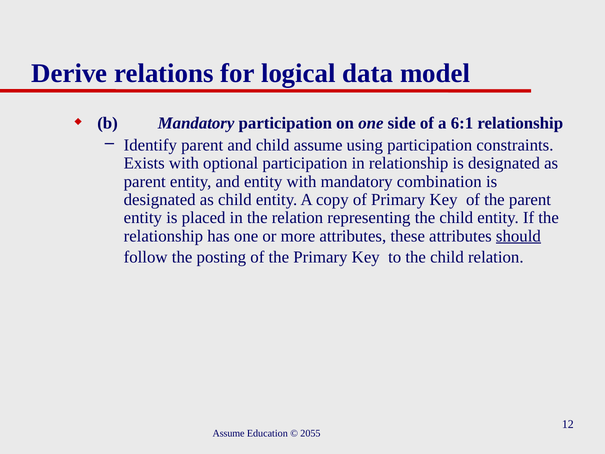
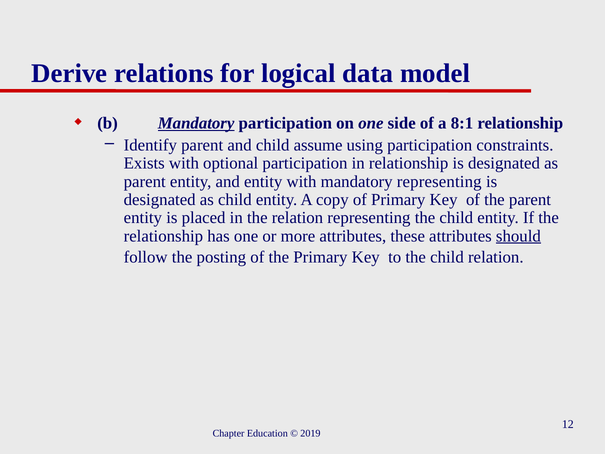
Mandatory at (196, 123) underline: none -> present
6:1: 6:1 -> 8:1
mandatory combination: combination -> representing
Assume at (229, 433): Assume -> Chapter
2055: 2055 -> 2019
